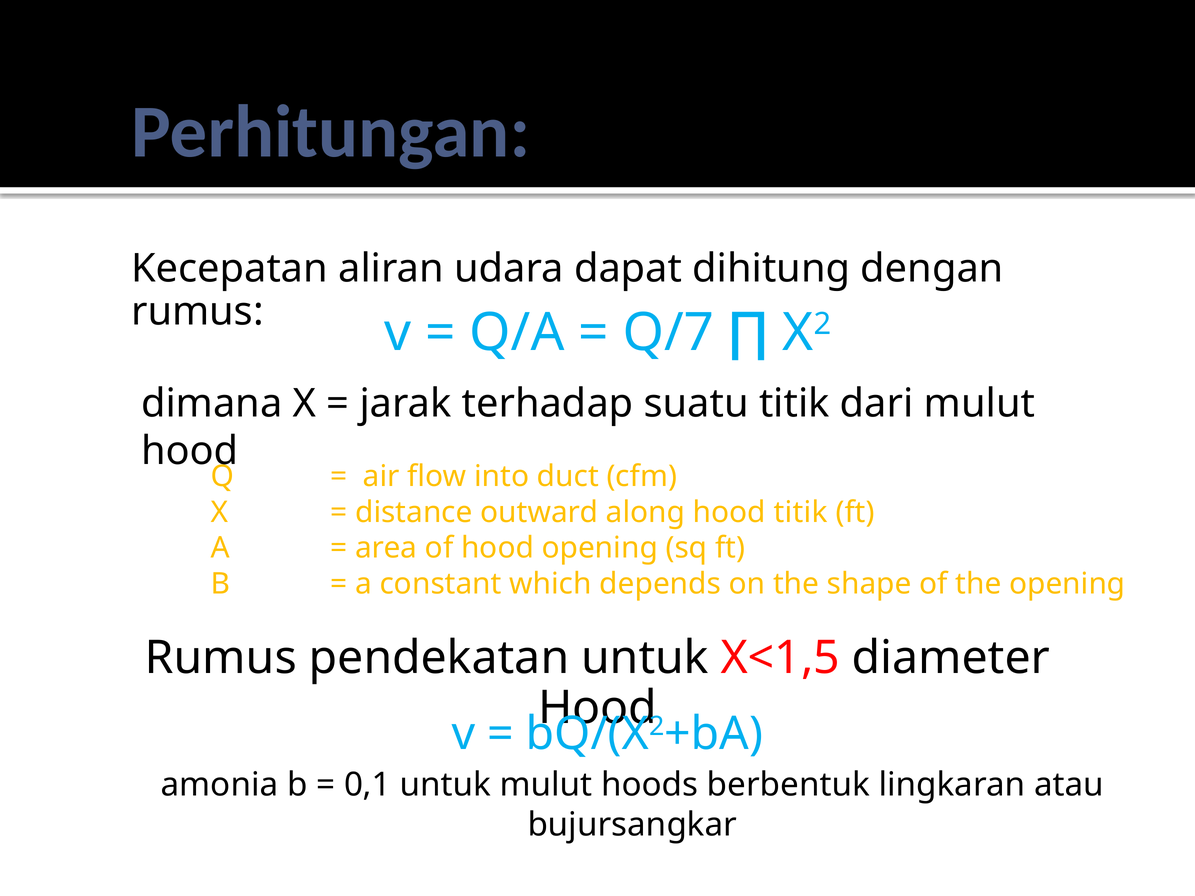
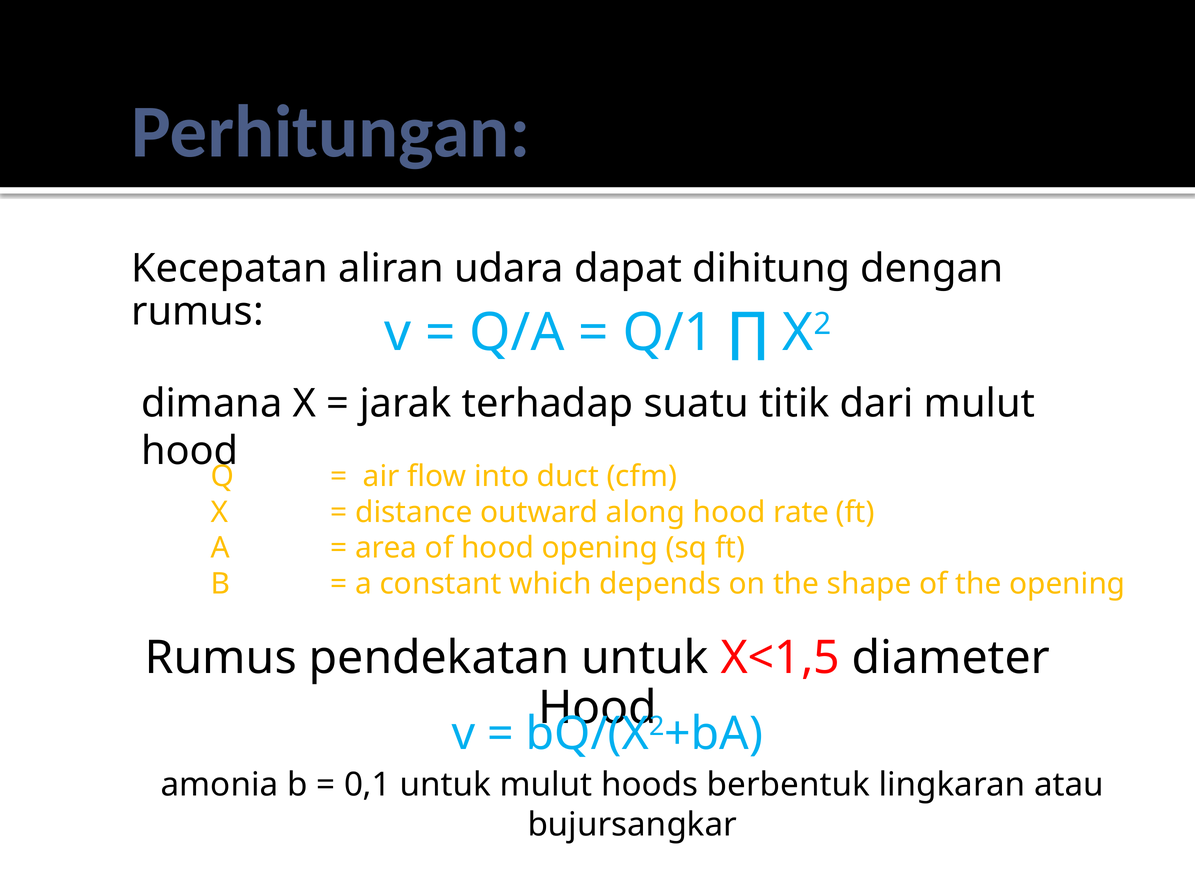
Q/7: Q/7 -> Q/1
hood titik: titik -> rate
